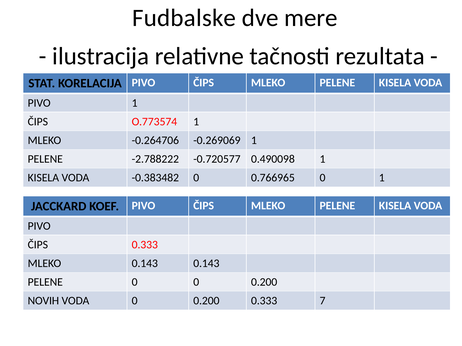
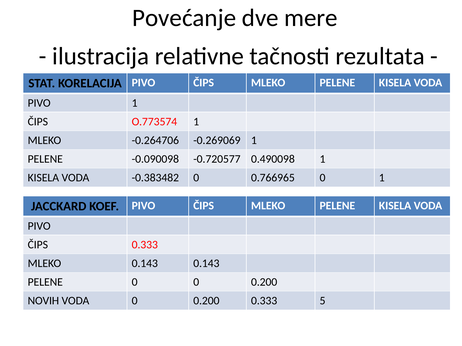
Fudbalske: Fudbalske -> Povećanje
-2.788222: -2.788222 -> -0.090098
7: 7 -> 5
